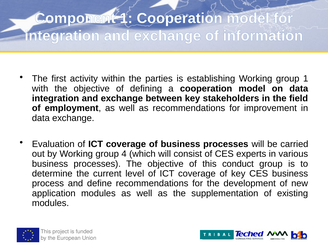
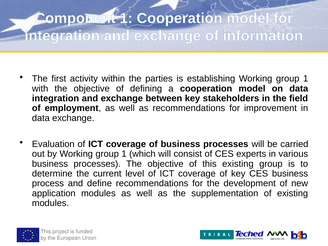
by Working group 4: 4 -> 1
this conduct: conduct -> existing
